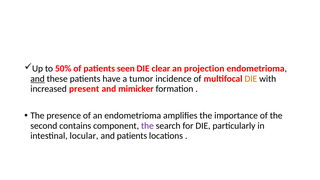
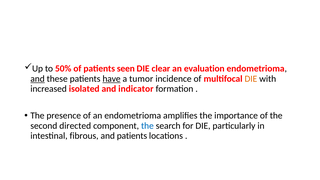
projection: projection -> evaluation
have underline: none -> present
present: present -> isolated
mimicker: mimicker -> indicator
contains: contains -> directed
the at (147, 126) colour: purple -> blue
locular: locular -> fibrous
